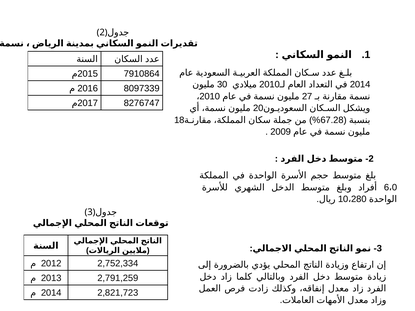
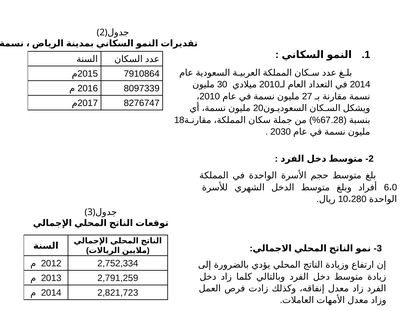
2009: 2009 -> 2030
